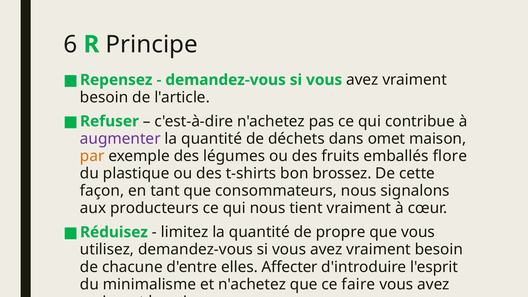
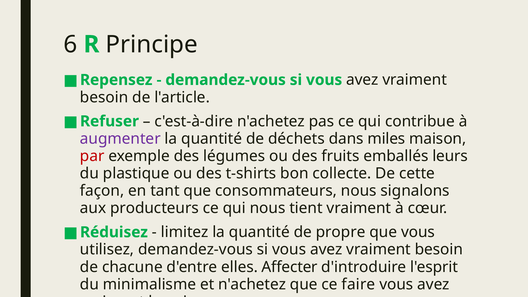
omet: omet -> miles
par colour: orange -> red
flore: flore -> leurs
brossez: brossez -> collecte
